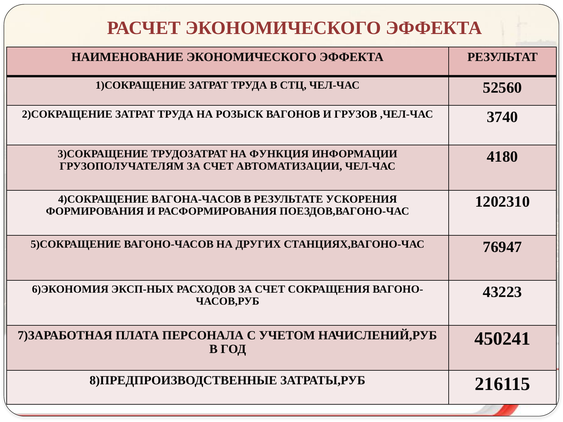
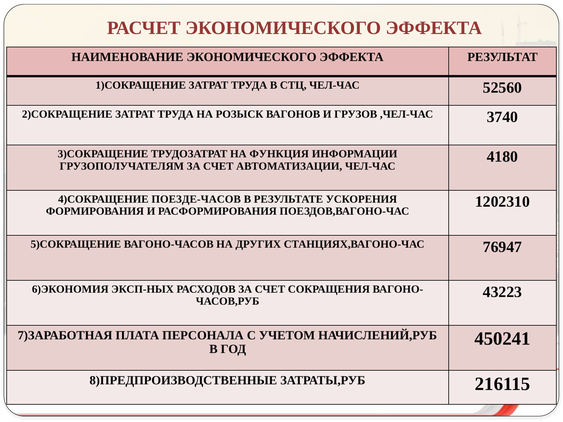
ВАГОНА-ЧАСОВ: ВАГОНА-ЧАСОВ -> ПОЕЗДЕ-ЧАСОВ
